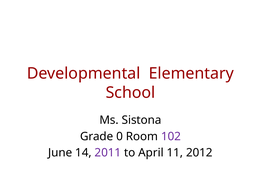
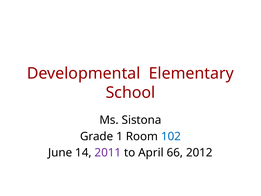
0: 0 -> 1
102 colour: purple -> blue
11: 11 -> 66
